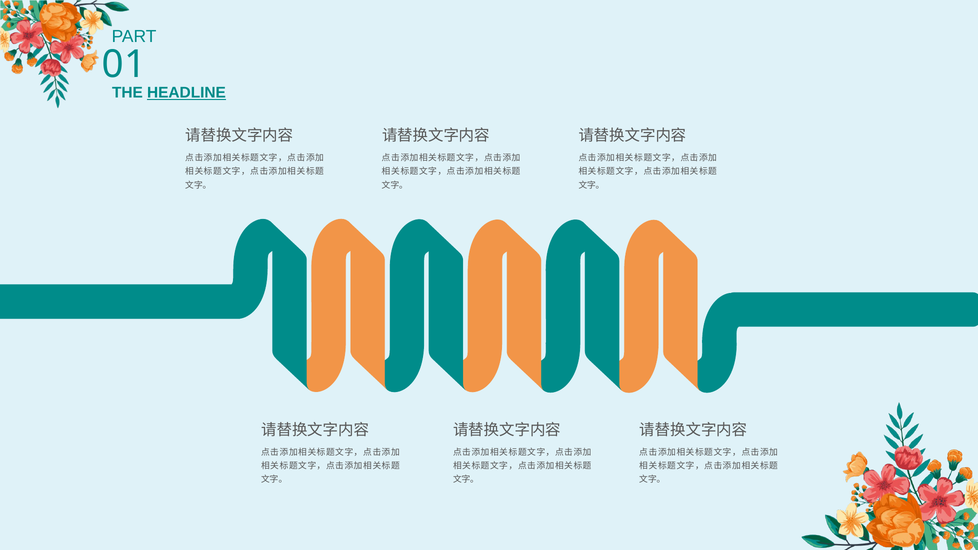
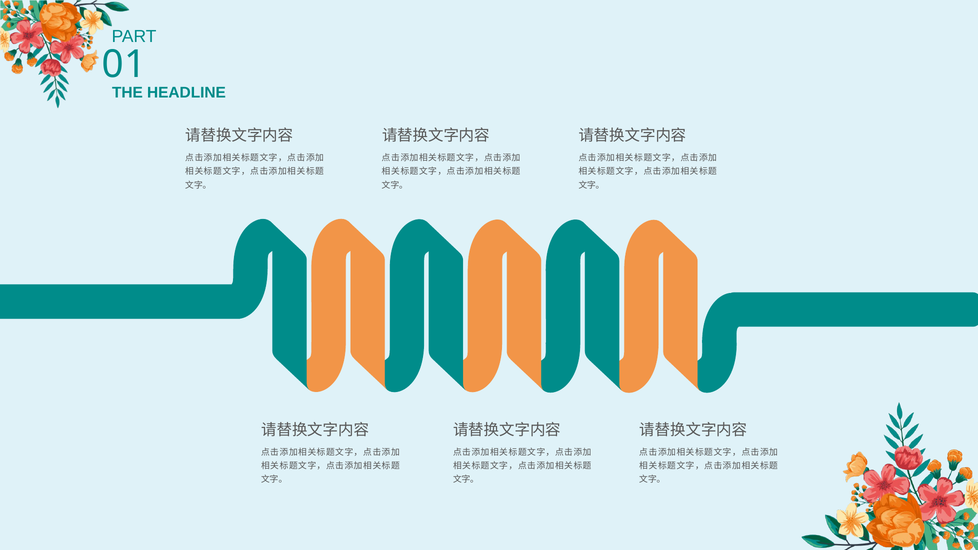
HEADLINE underline: present -> none
